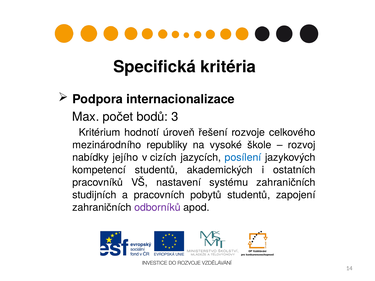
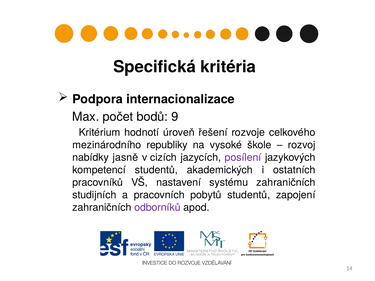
3: 3 -> 9
jejího: jejího -> jasně
posílení colour: blue -> purple
